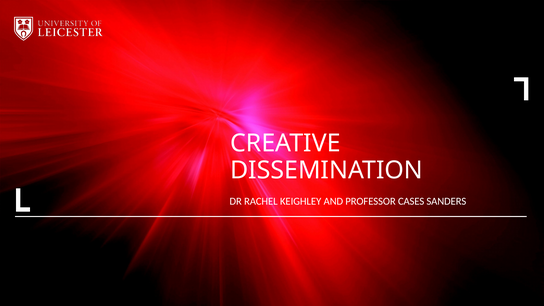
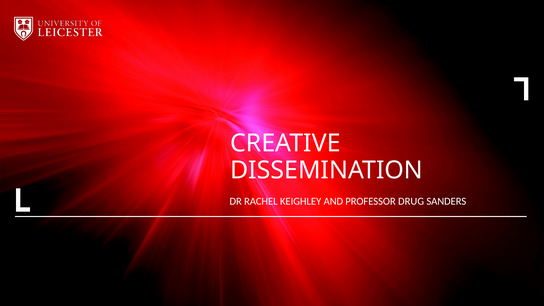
CASES: CASES -> DRUG
